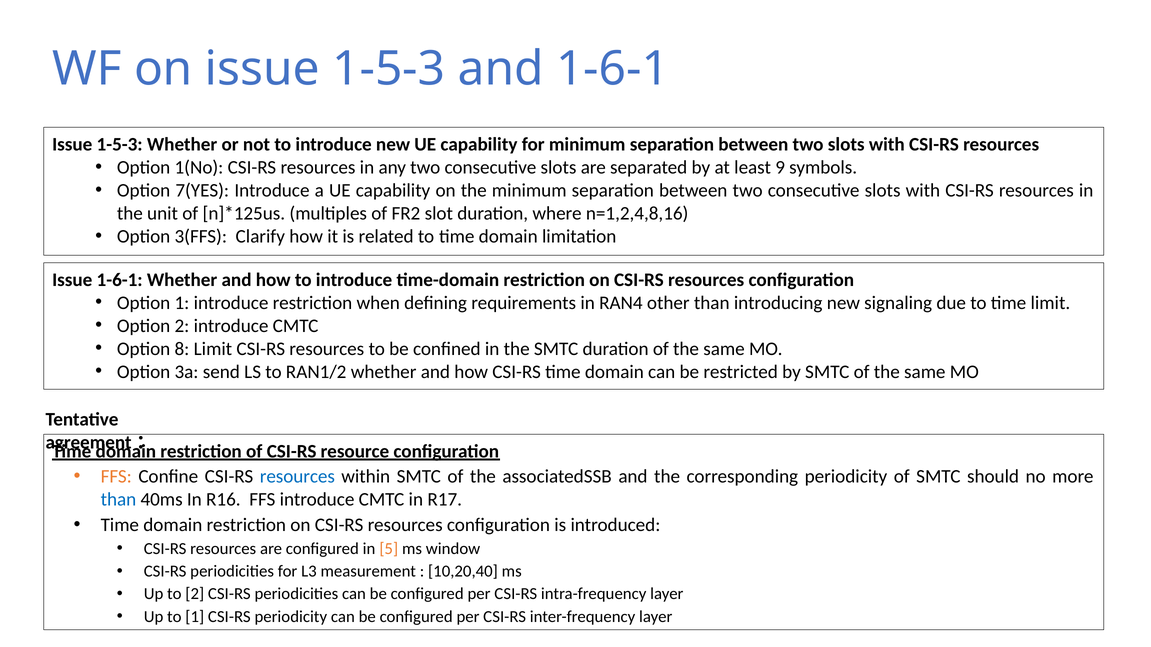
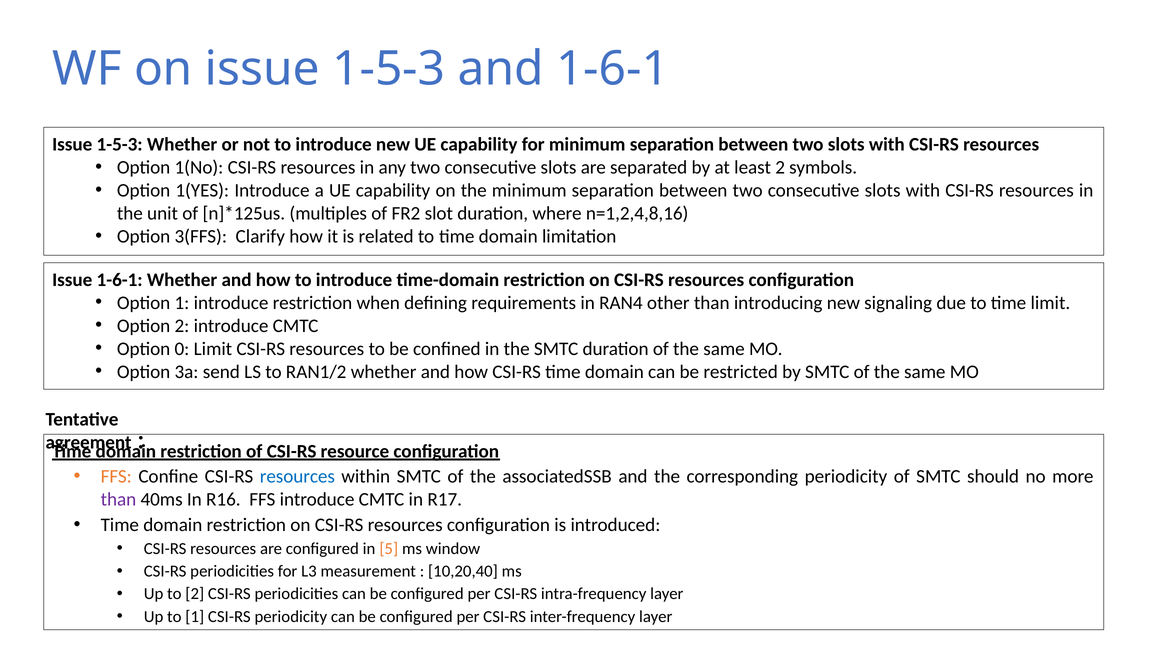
least 9: 9 -> 2
7(YES: 7(YES -> 1(YES
8: 8 -> 0
than at (118, 500) colour: blue -> purple
